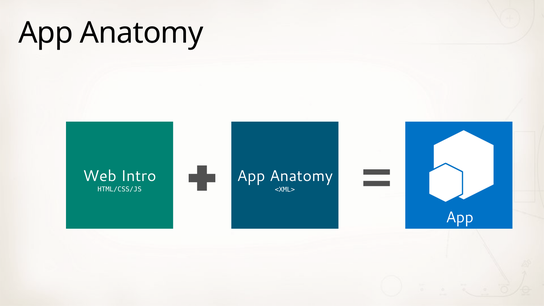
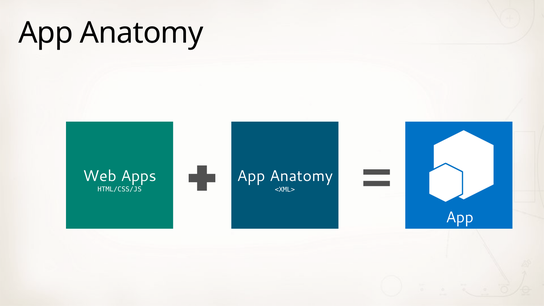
Intro: Intro -> Apps
